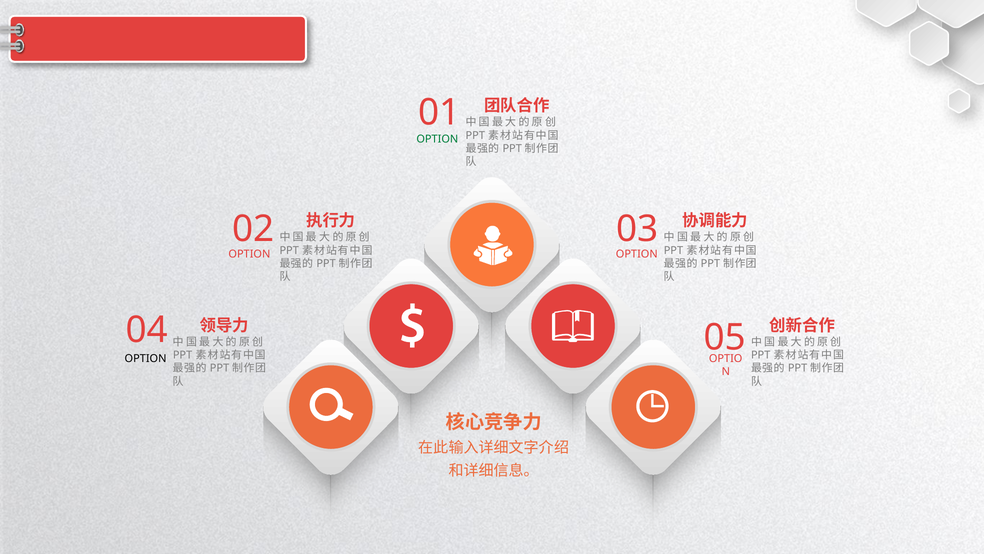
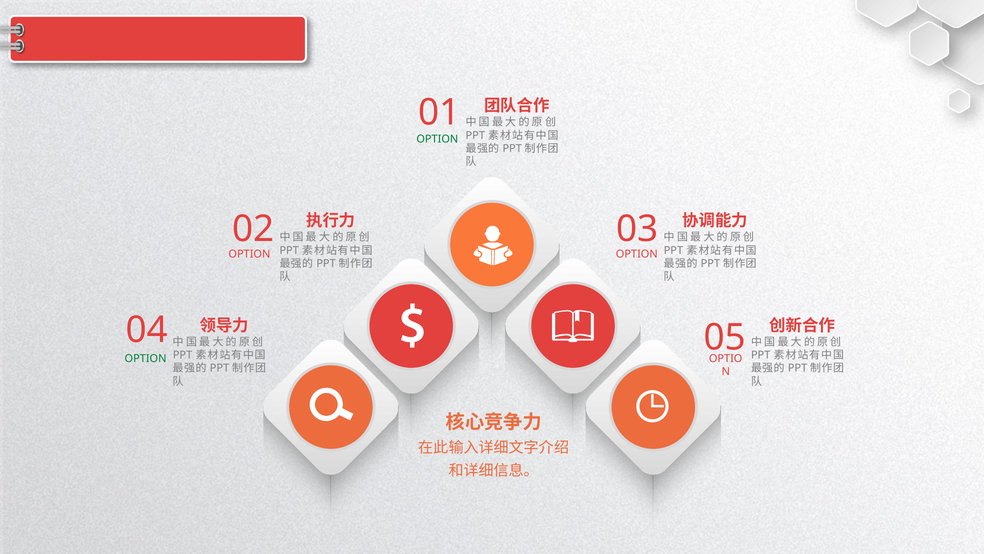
OPTION at (146, 359) colour: black -> green
